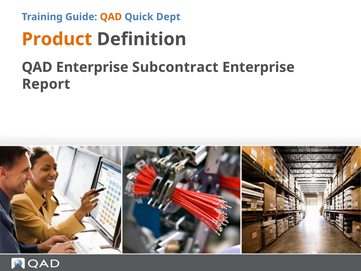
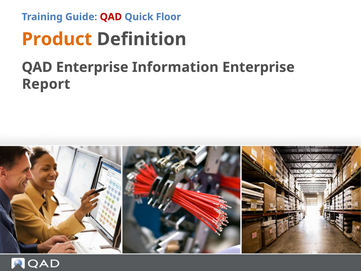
QAD at (111, 17) colour: orange -> red
Dept: Dept -> Floor
Subcontract: Subcontract -> Information
